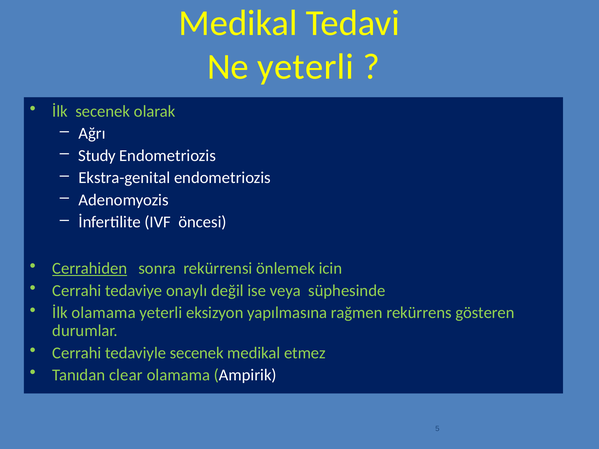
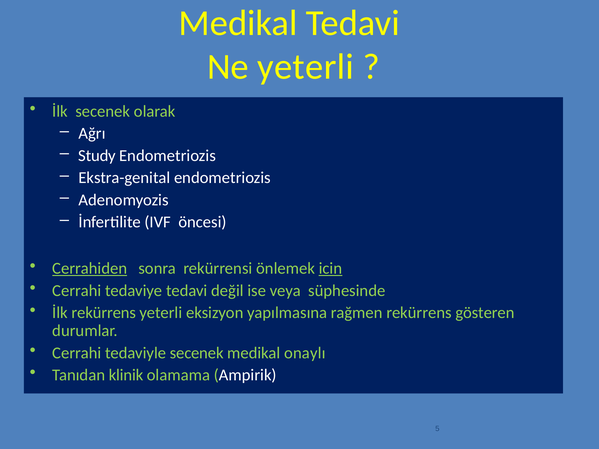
icin underline: none -> present
tedaviye onaylı: onaylı -> tedavi
İlk olamama: olamama -> rekürrens
etmez: etmez -> onaylı
clear: clear -> klinik
